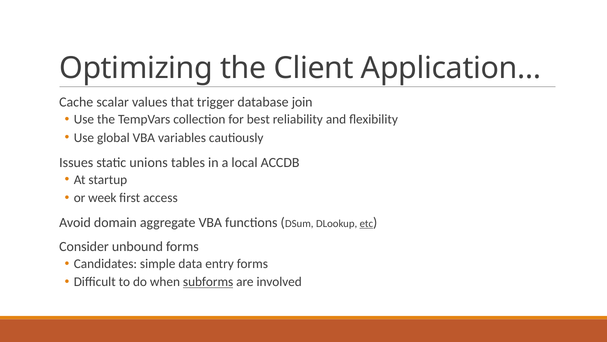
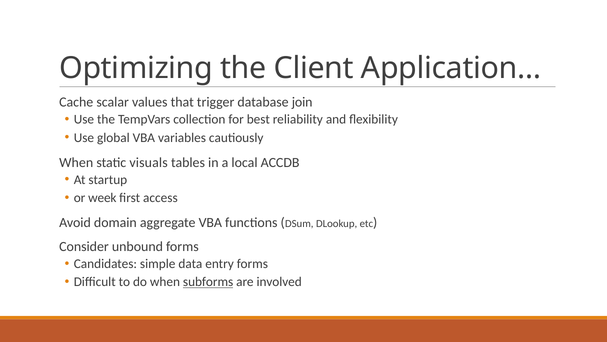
Issues at (76, 162): Issues -> When
unions: unions -> visuals
etc underline: present -> none
